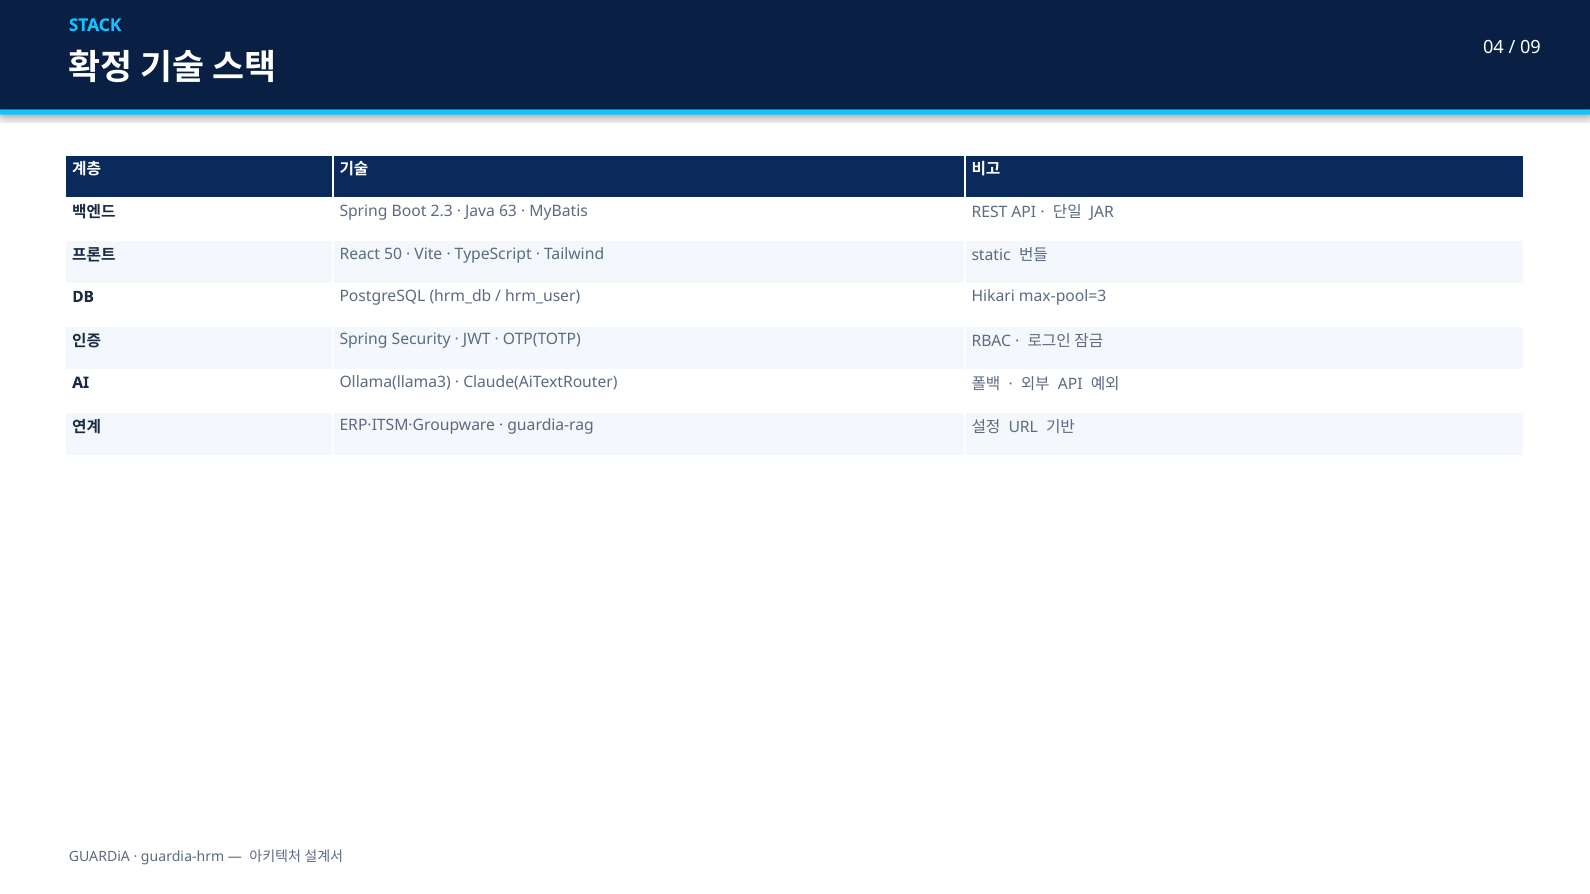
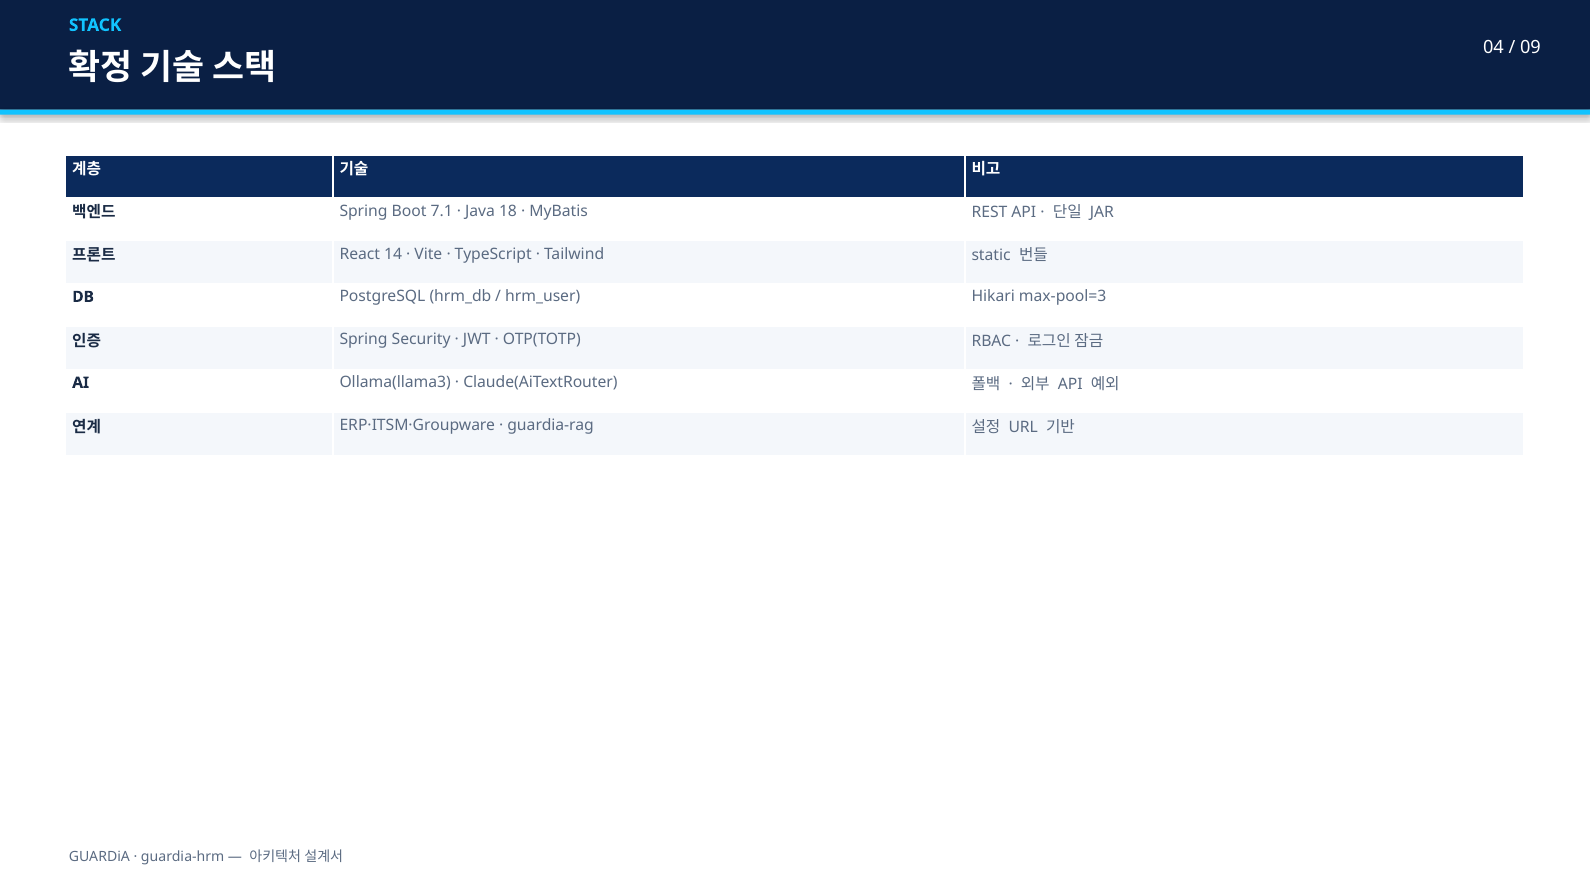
2.3: 2.3 -> 7.1
63: 63 -> 18
50: 50 -> 14
